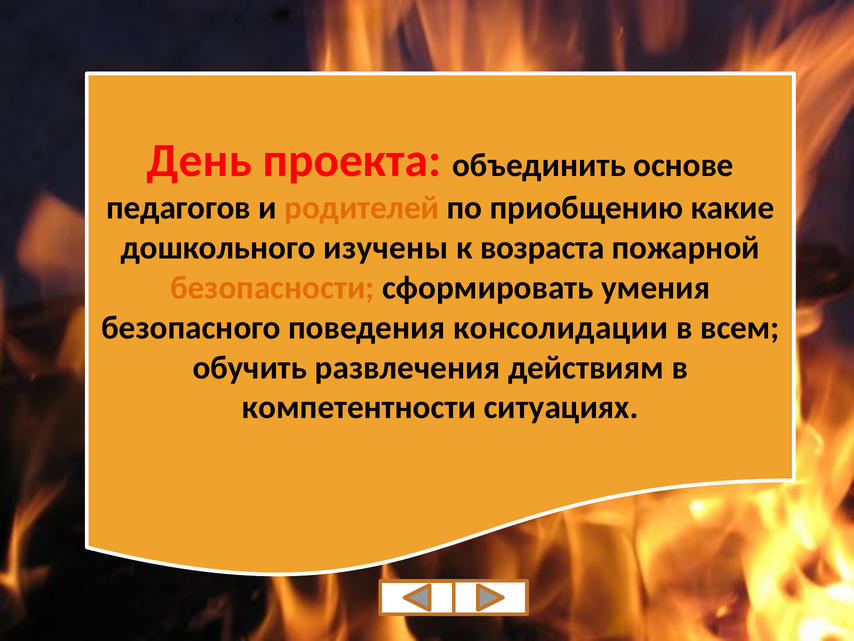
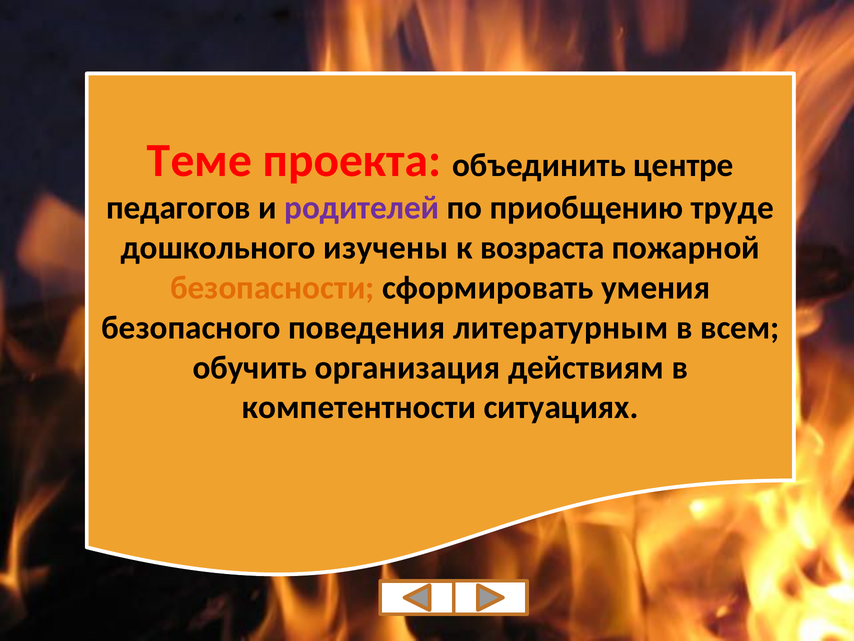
День: День -> Теме
основе: основе -> центре
родителей colour: orange -> purple
какие: какие -> труде
консолидации: консолидации -> литературным
развлечения: развлечения -> организация
